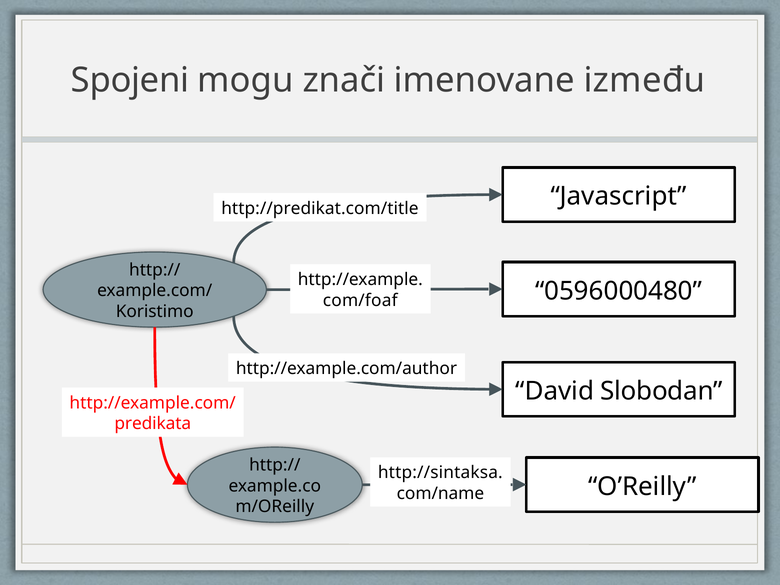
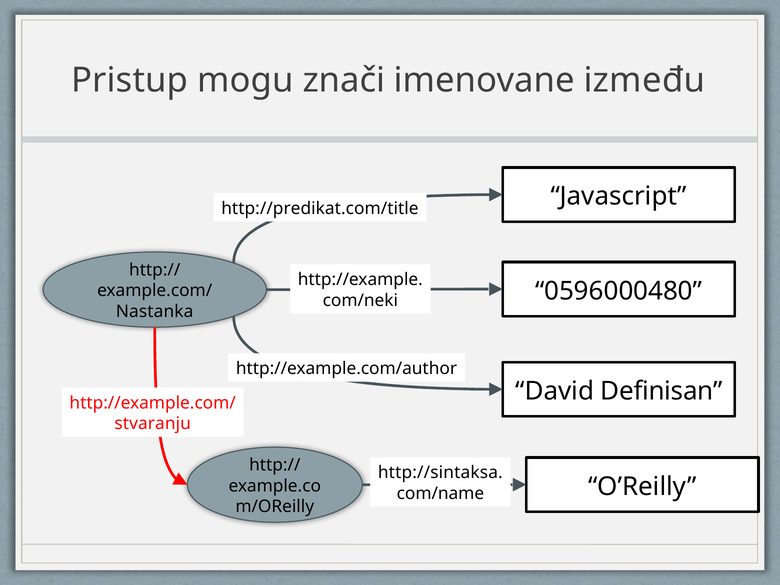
Spojeni: Spojeni -> Pristup
com/foaf: com/foaf -> com/neki
Koristimo: Koristimo -> Nastanka
Slobodan: Slobodan -> Definisan
predikata: predikata -> stvaranju
